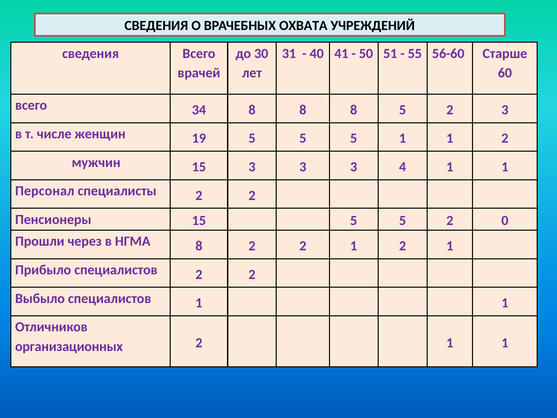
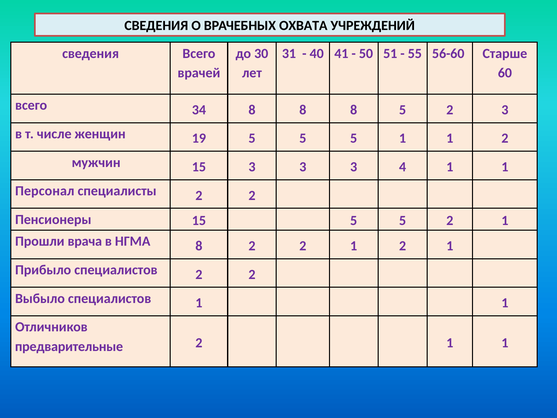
5 2 0: 0 -> 1
через: через -> врача
организационных: организационных -> предварительные
